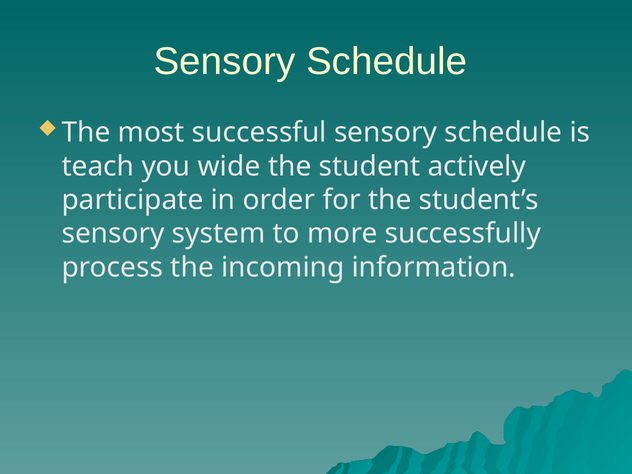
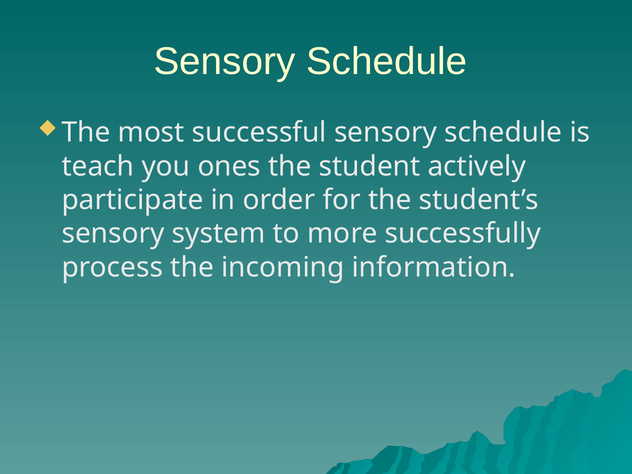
wide: wide -> ones
